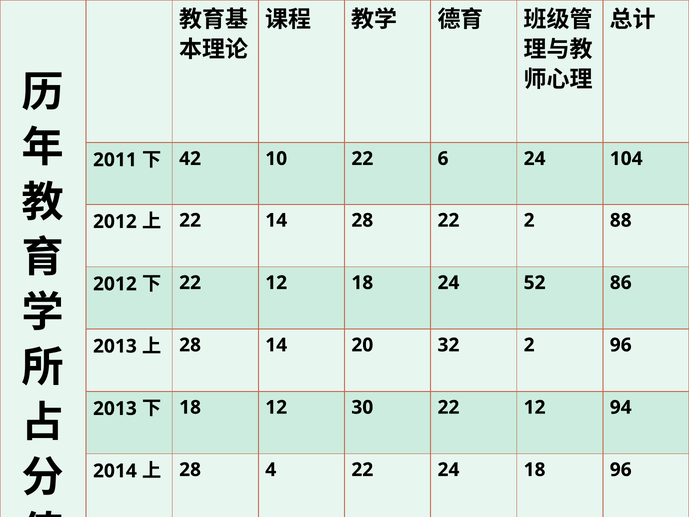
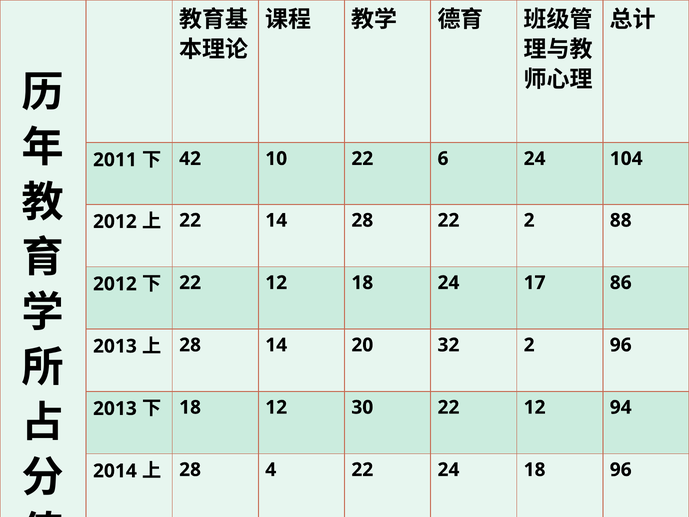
52: 52 -> 17
